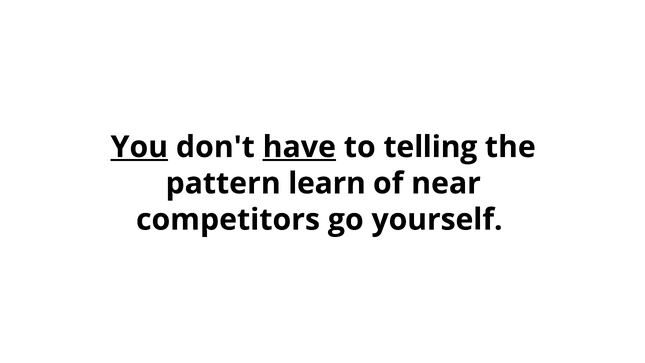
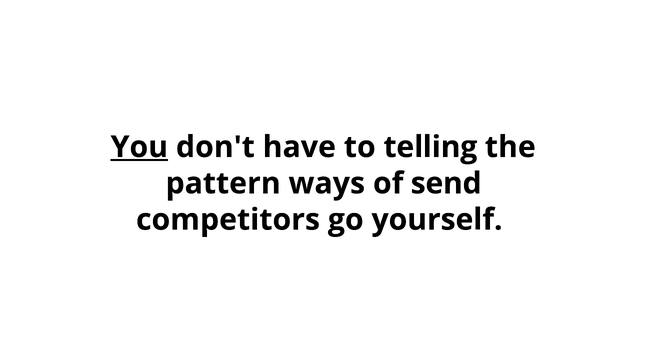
have underline: present -> none
learn: learn -> ways
near: near -> send
